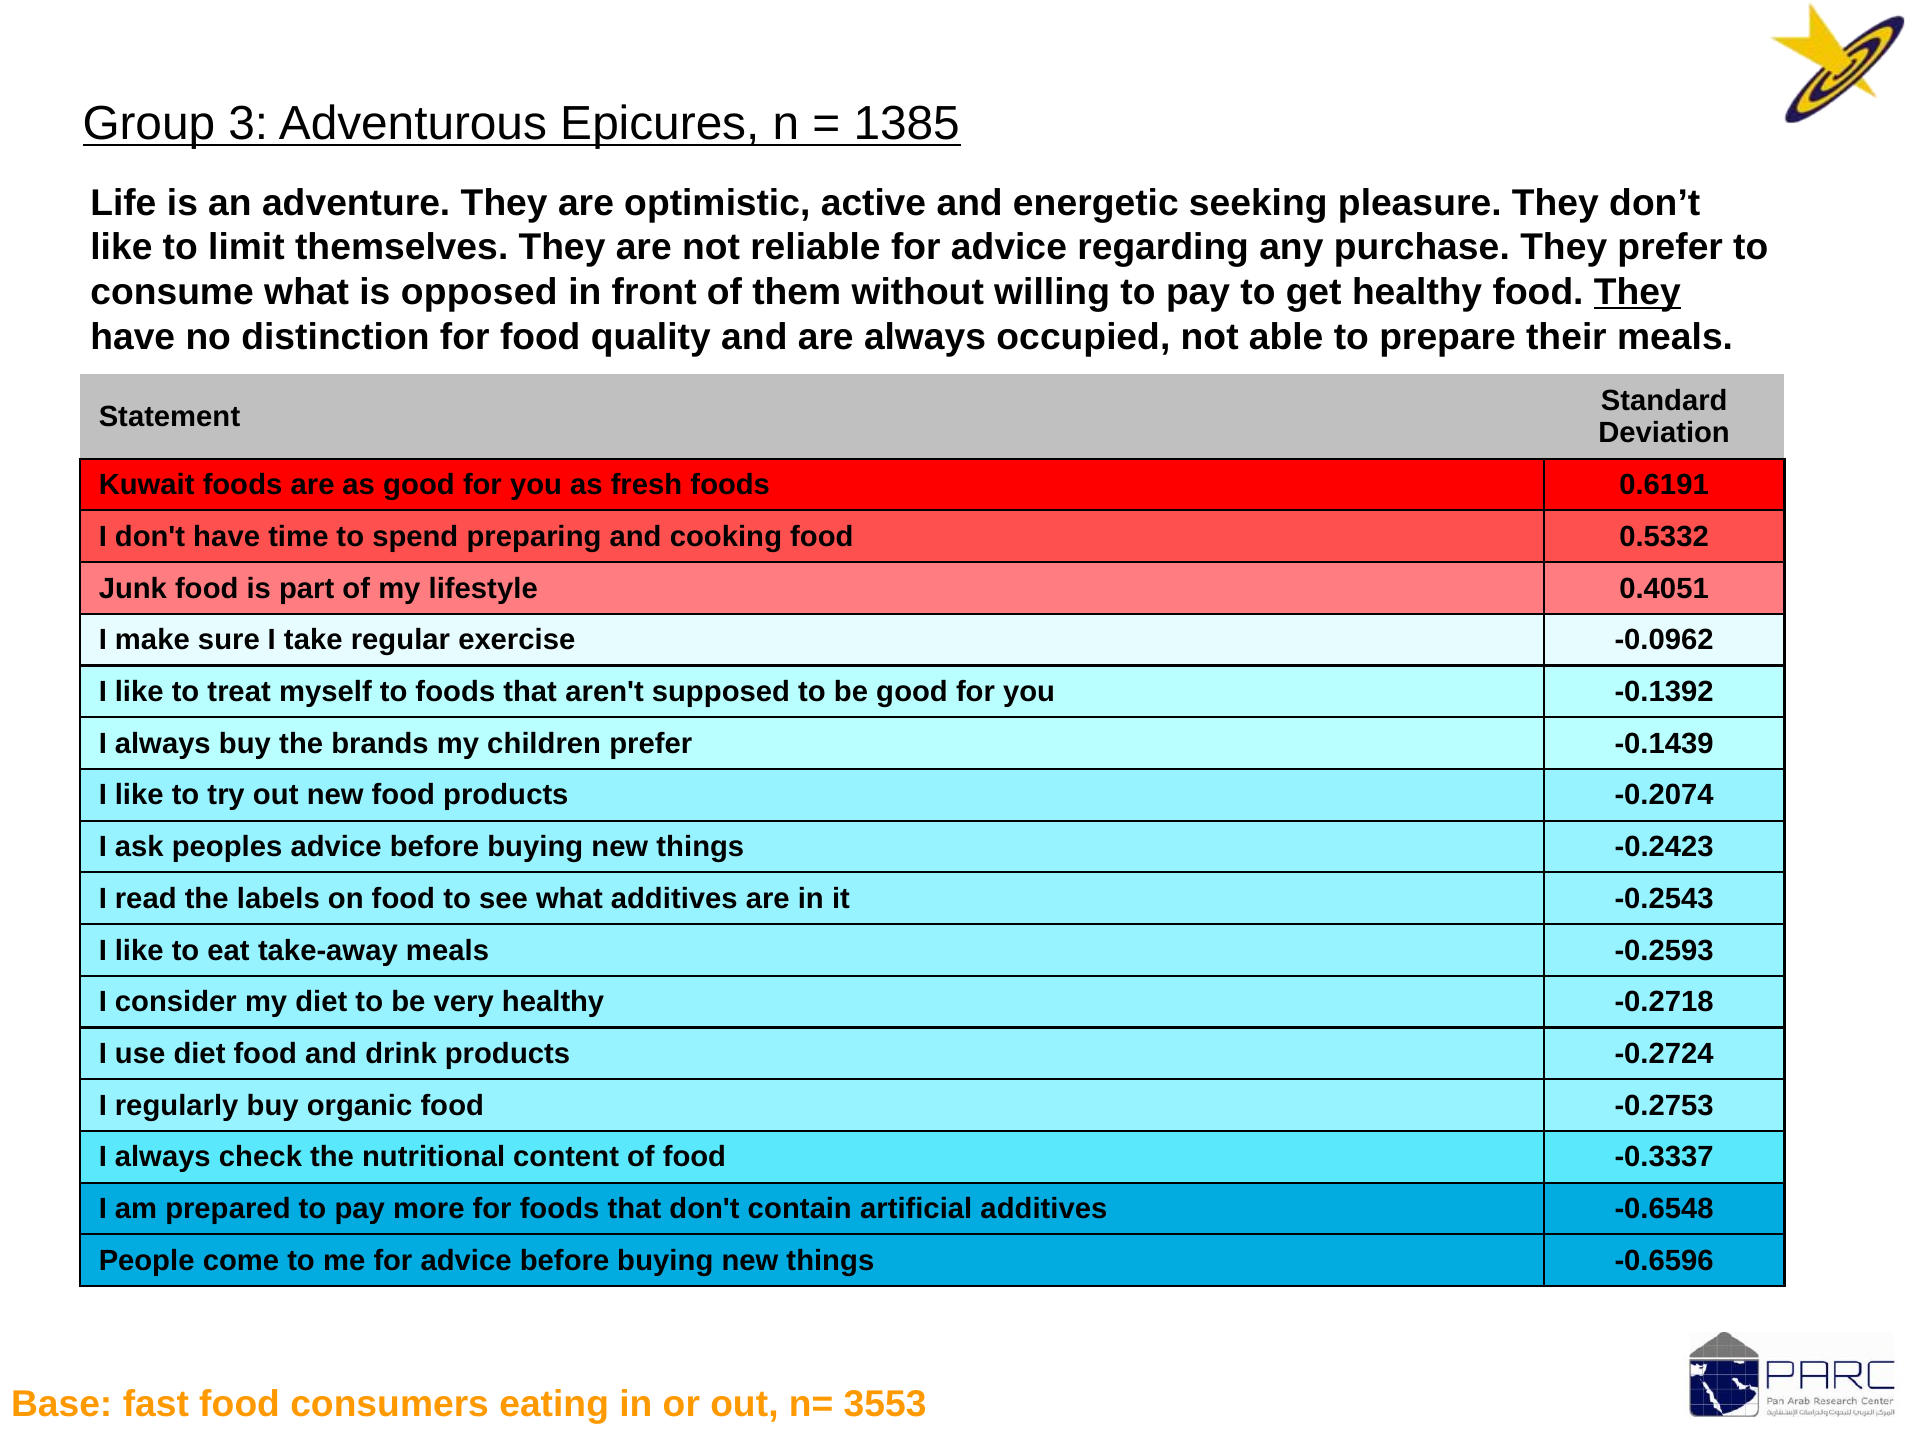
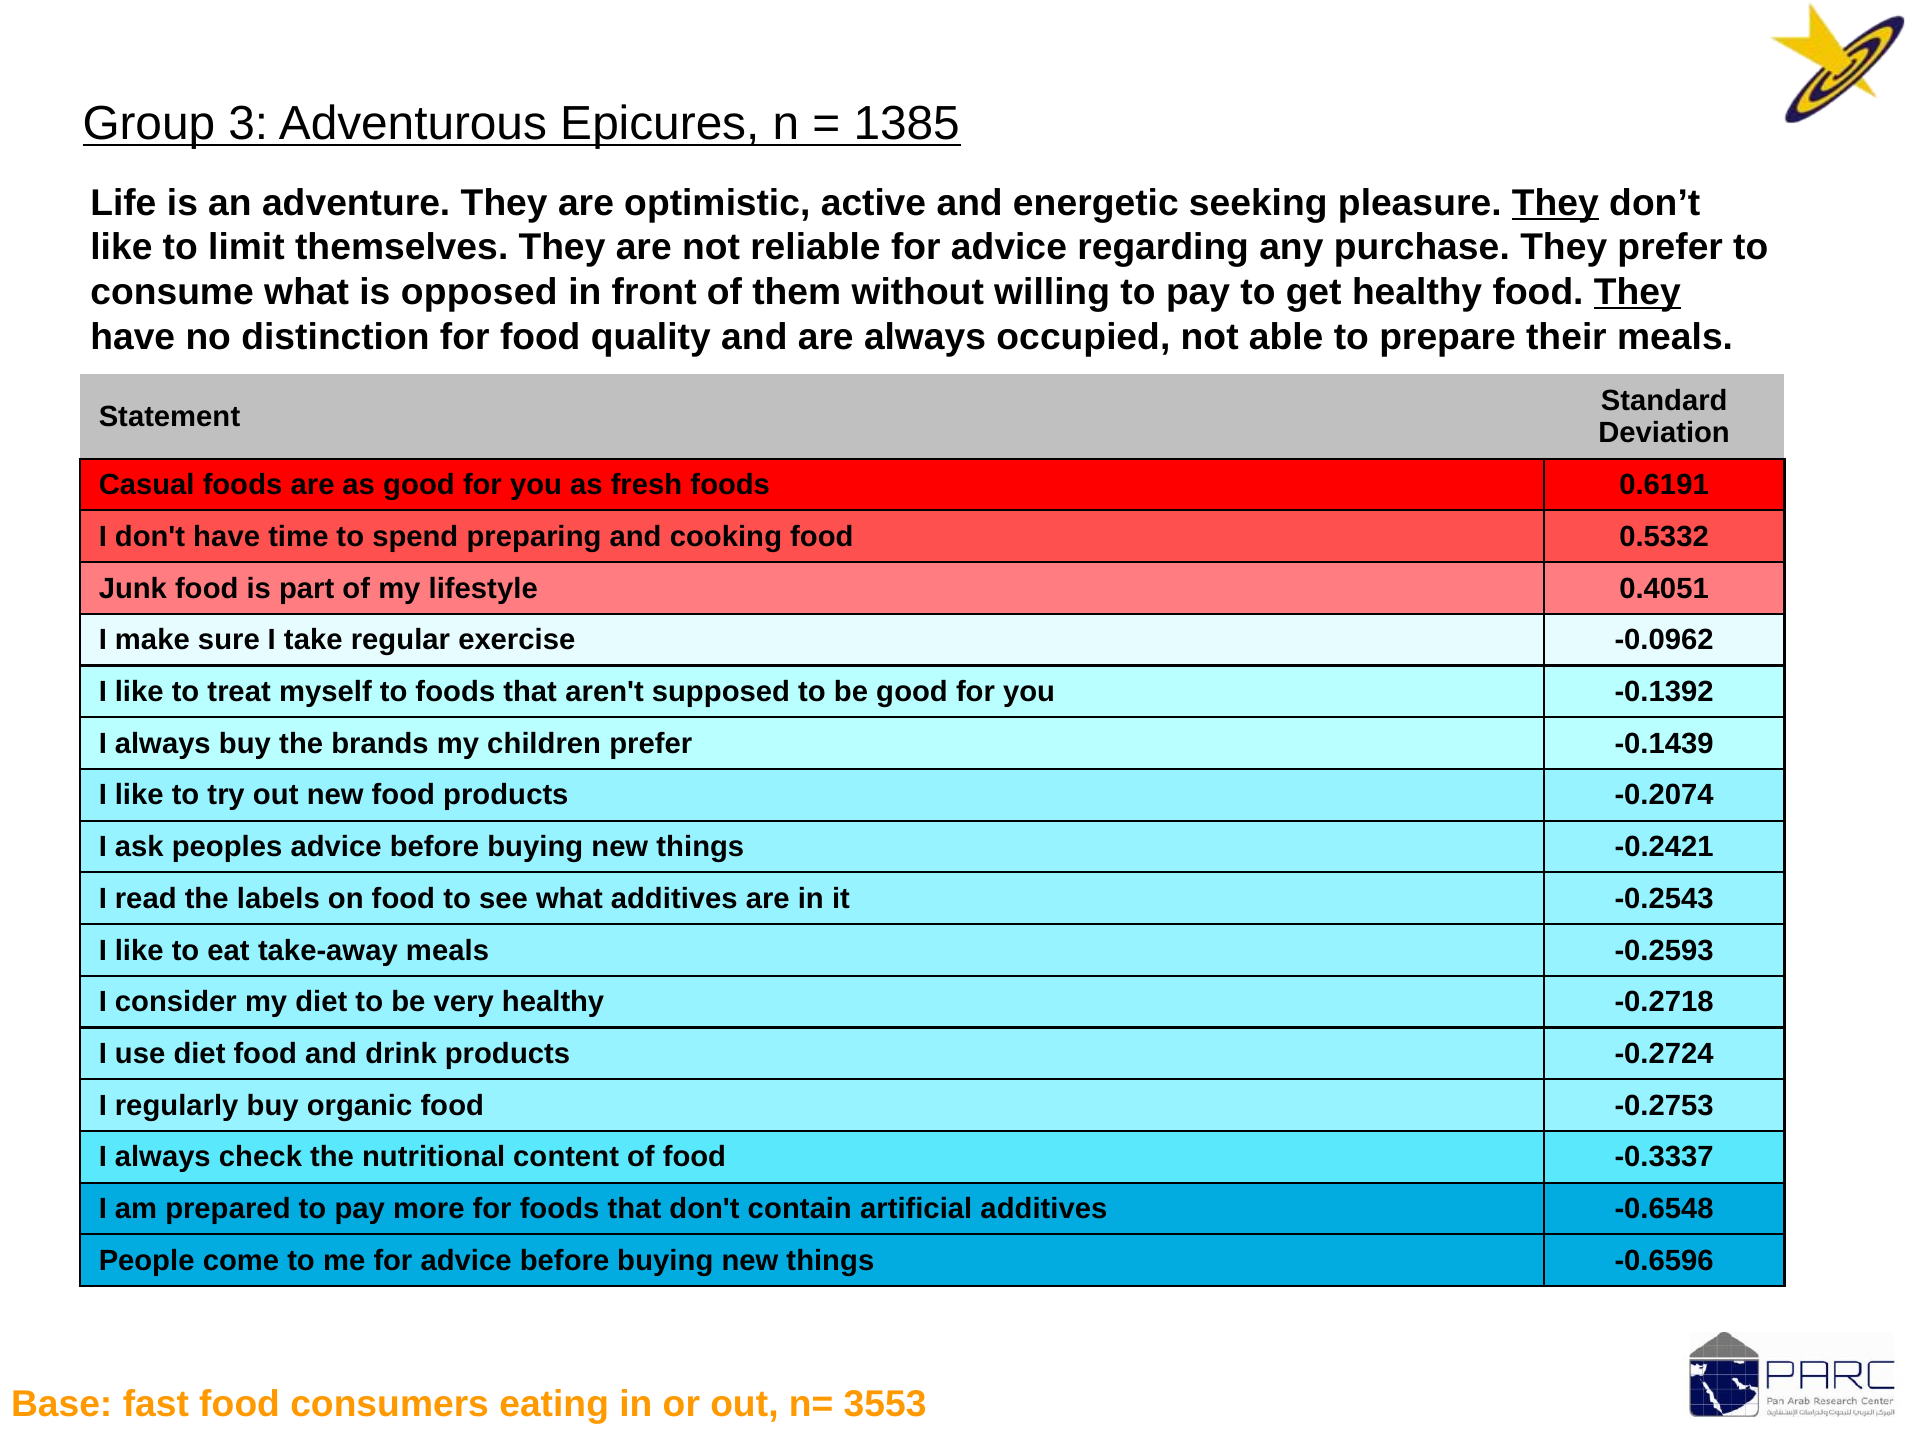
They at (1555, 203) underline: none -> present
Kuwait: Kuwait -> Casual
-0.2423: -0.2423 -> -0.2421
